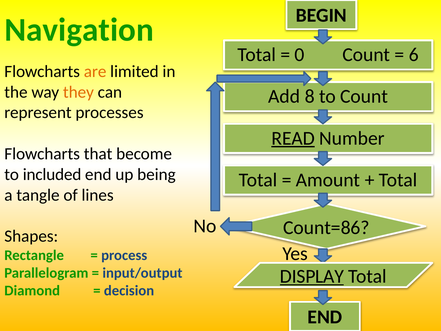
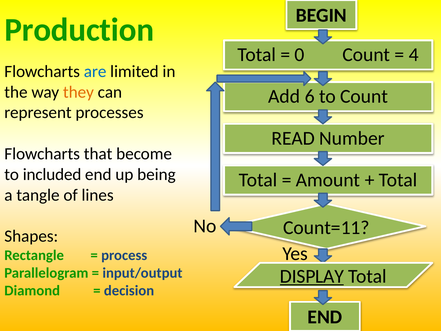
Navigation: Navigation -> Production
6: 6 -> 4
are colour: orange -> blue
8: 8 -> 6
READ underline: present -> none
Count=86: Count=86 -> Count=11
